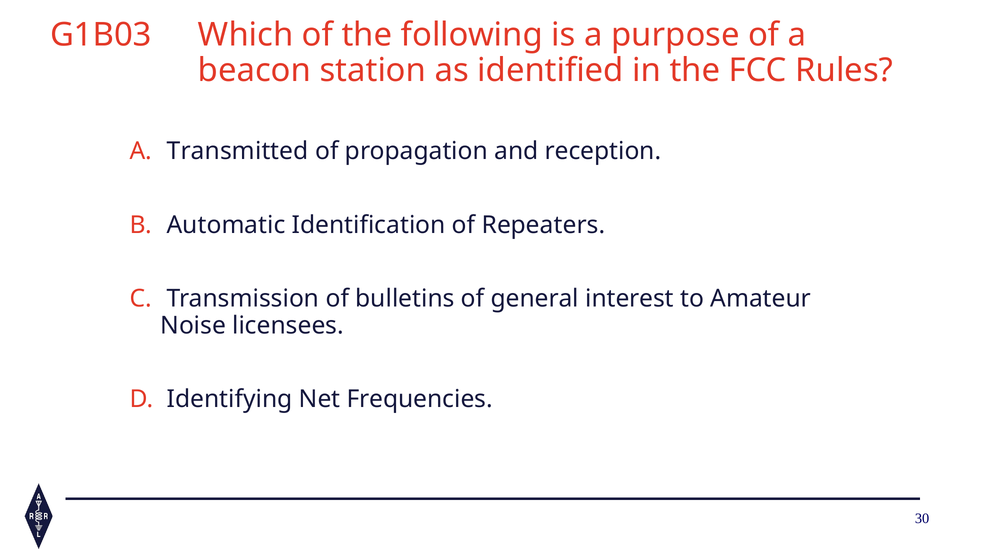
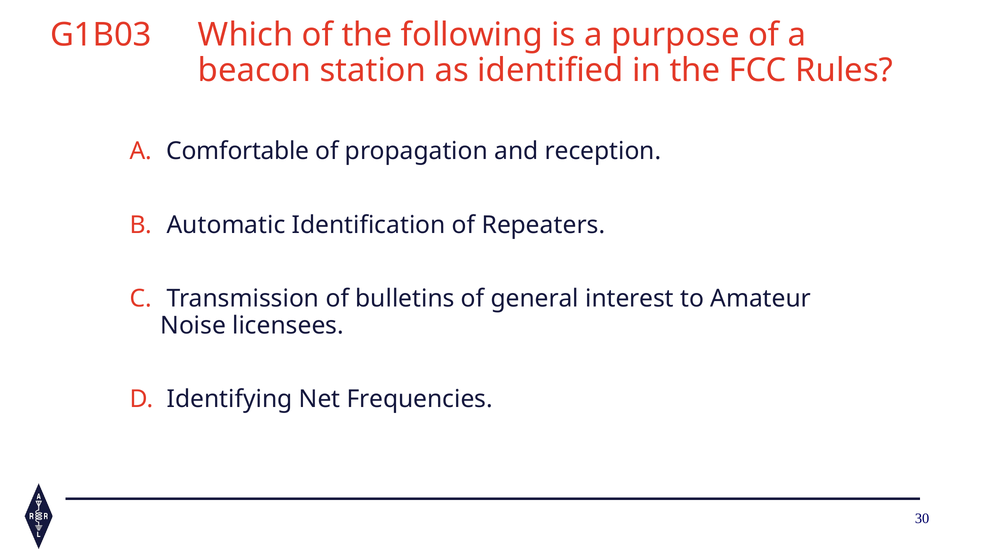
Transmitted: Transmitted -> Comfortable
